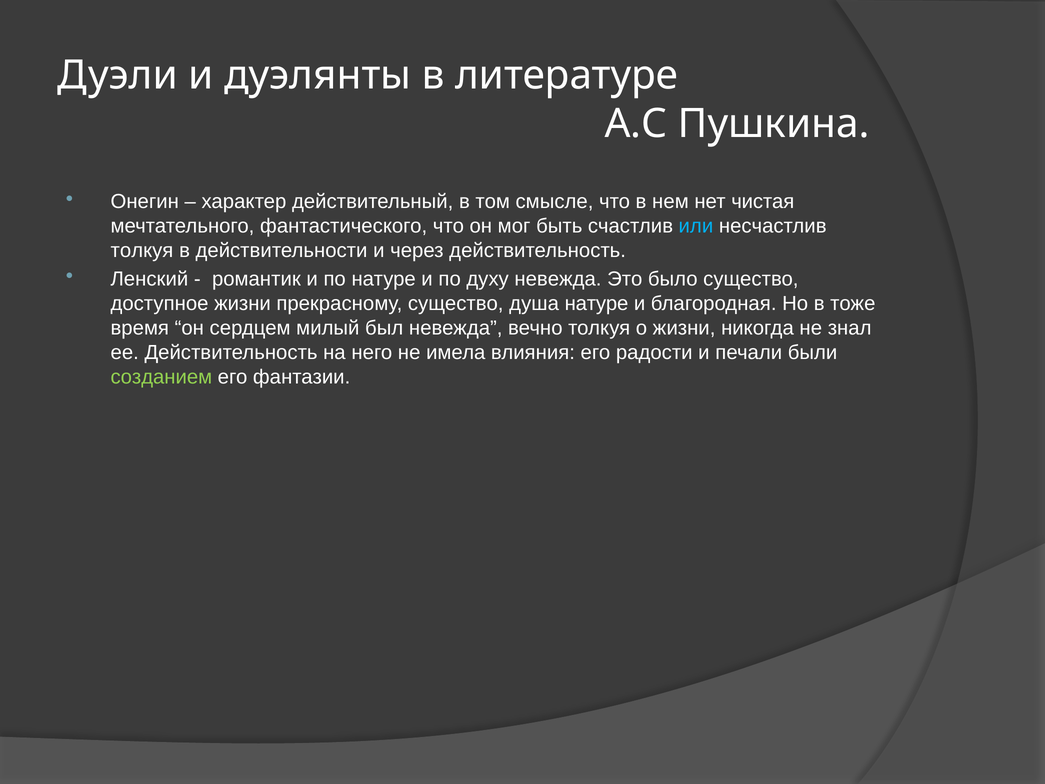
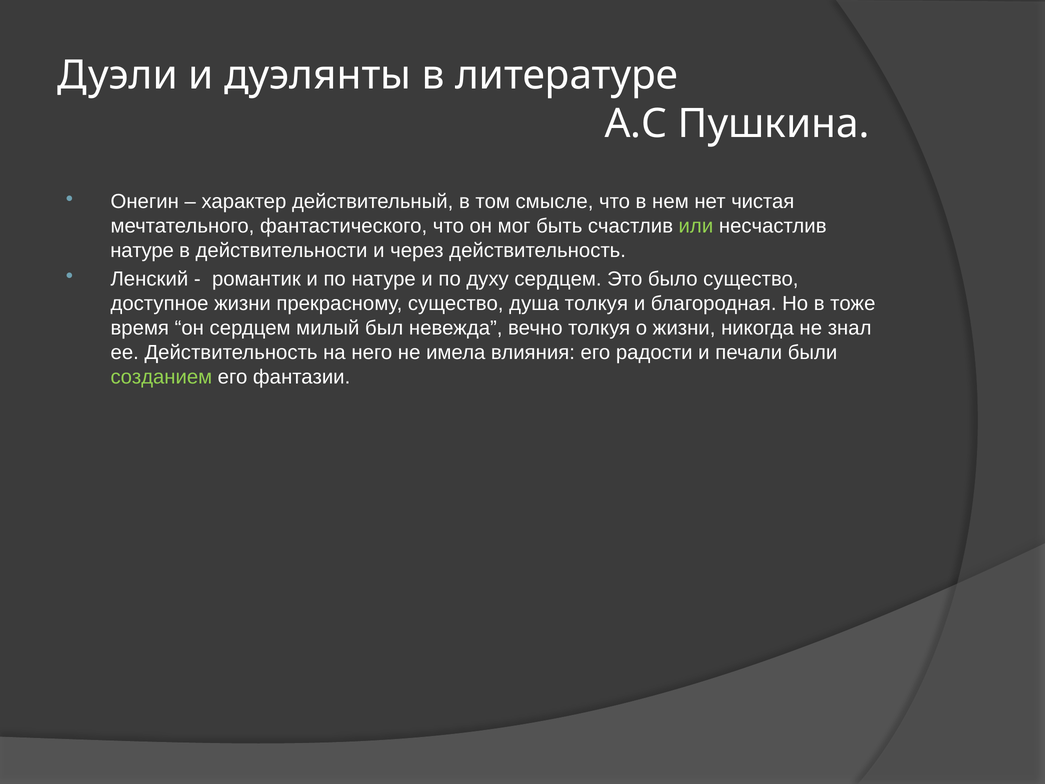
или colour: light blue -> light green
толкуя at (142, 251): толкуя -> натуре
духу невежда: невежда -> сердцем
душа натуре: натуре -> толкуя
